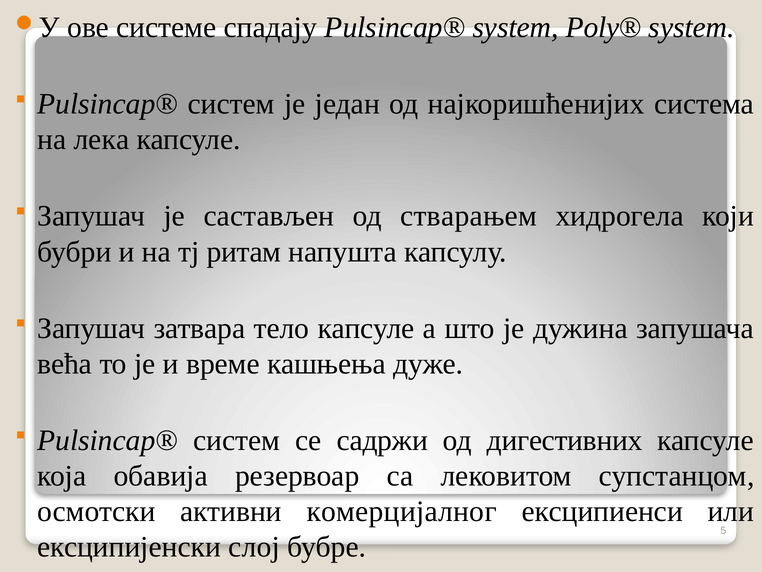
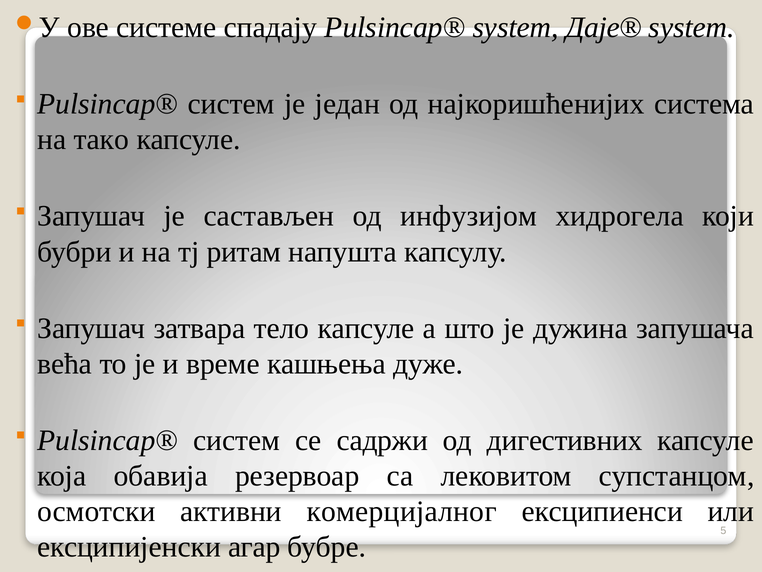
Poly®: Poly® -> Даје®
лека: лека -> тако
стварањем: стварањем -> инфузијом
слој: слој -> агар
